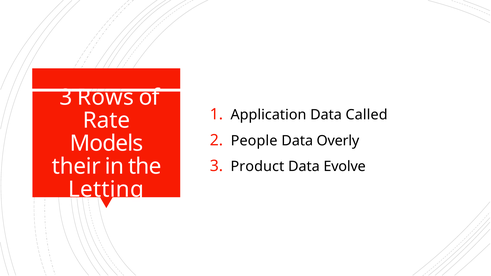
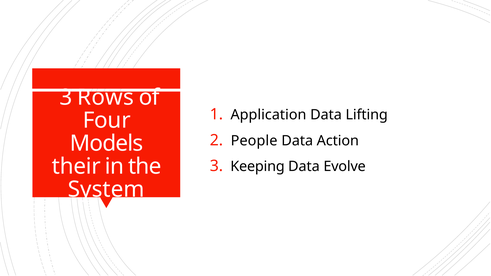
Called: Called -> Lifting
Rate: Rate -> Four
Overly: Overly -> Action
Product: Product -> Keeping
Letting: Letting -> System
